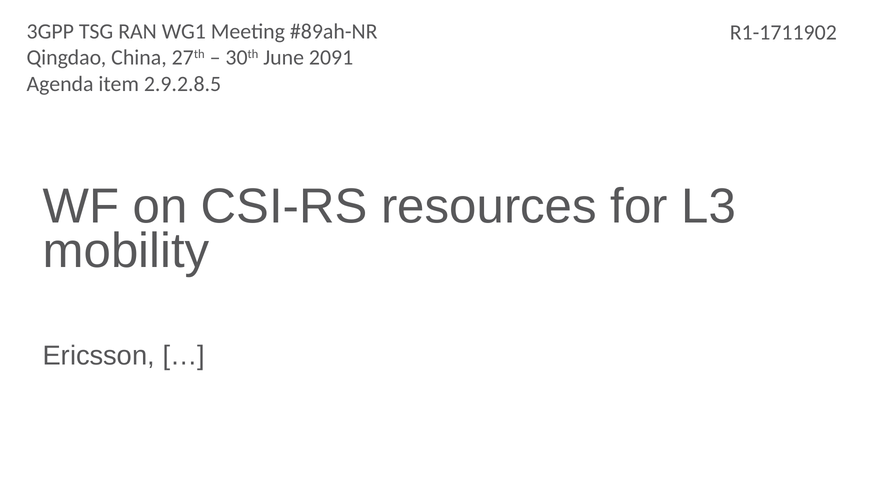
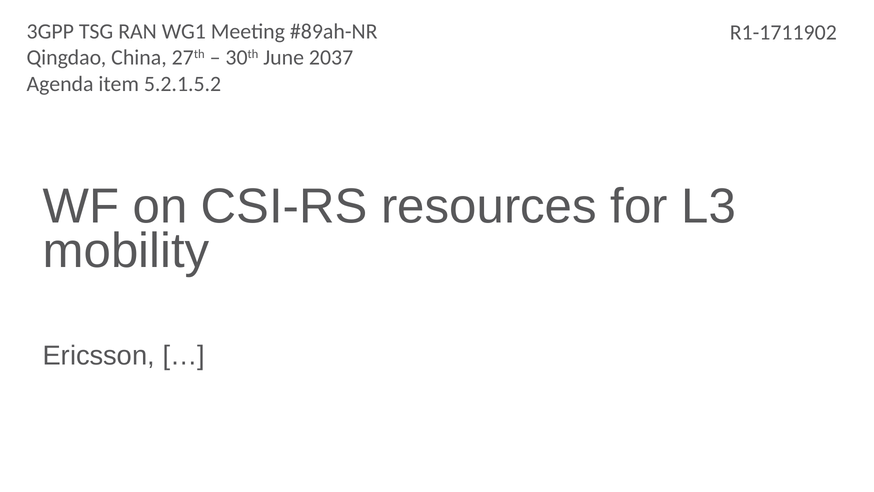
2091: 2091 -> 2037
2.9.2.8.5: 2.9.2.8.5 -> 5.2.1.5.2
